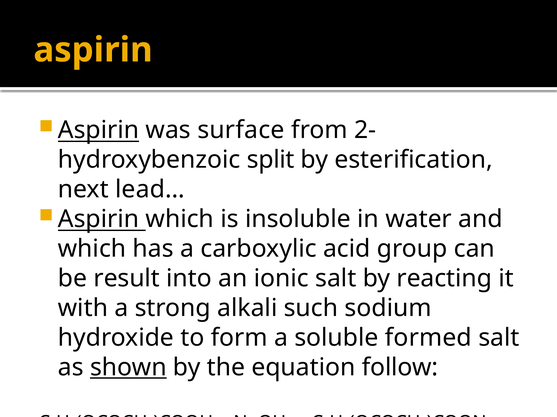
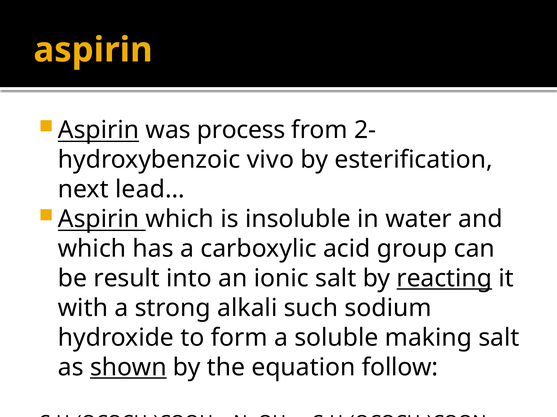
surface: surface -> process
split: split -> vivo
reacting underline: none -> present
formed: formed -> making
